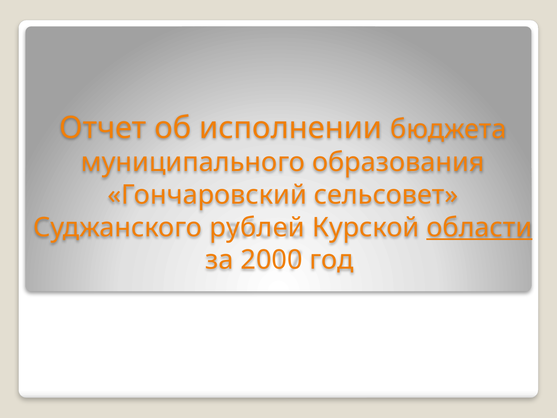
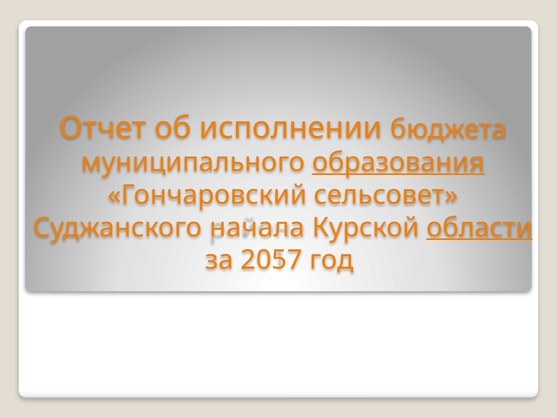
образования underline: none -> present
рублей: рублей -> начала
2000: 2000 -> 2057
